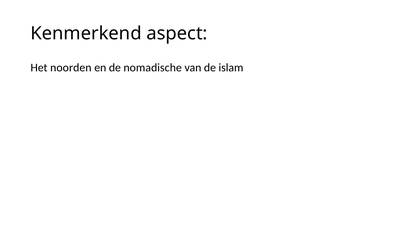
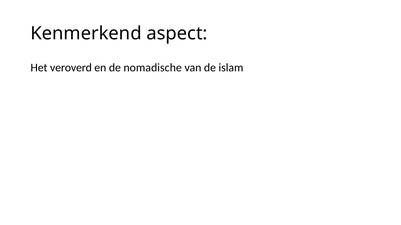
noorden: noorden -> veroverd
